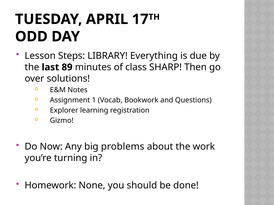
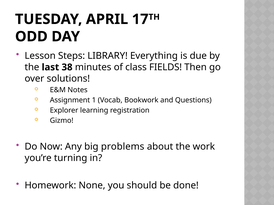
89: 89 -> 38
SHARP: SHARP -> FIELDS
